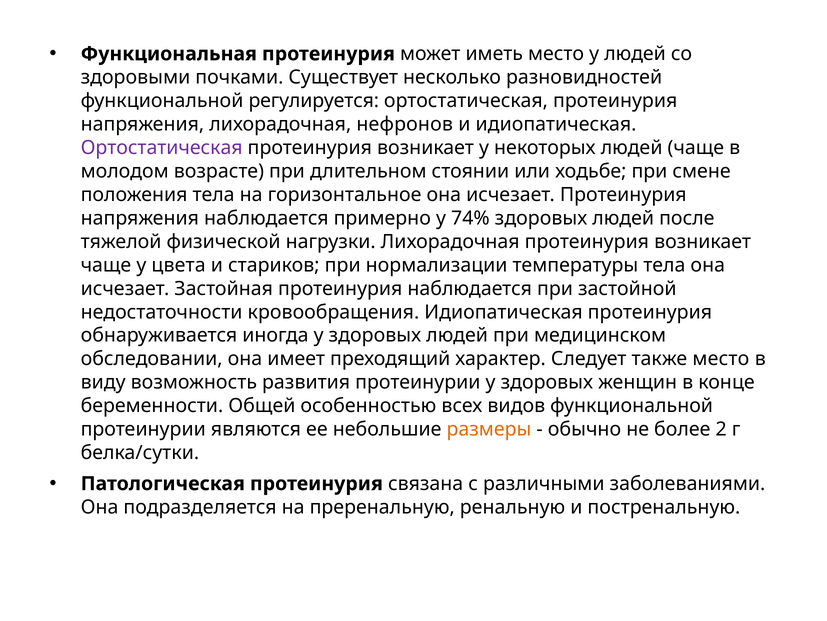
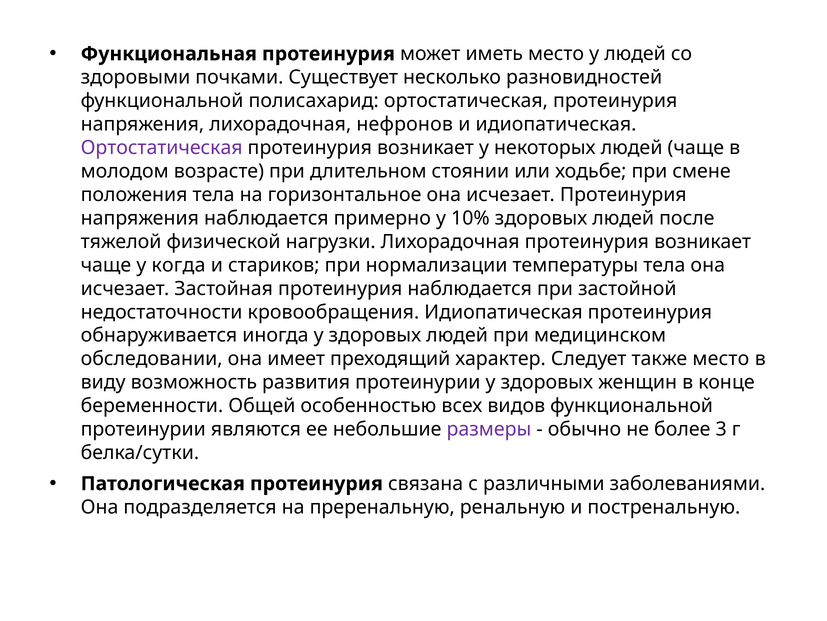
регулируется: регулируется -> полисахарид
74%: 74% -> 10%
цвета: цвета -> когда
размеры colour: orange -> purple
2: 2 -> 3
